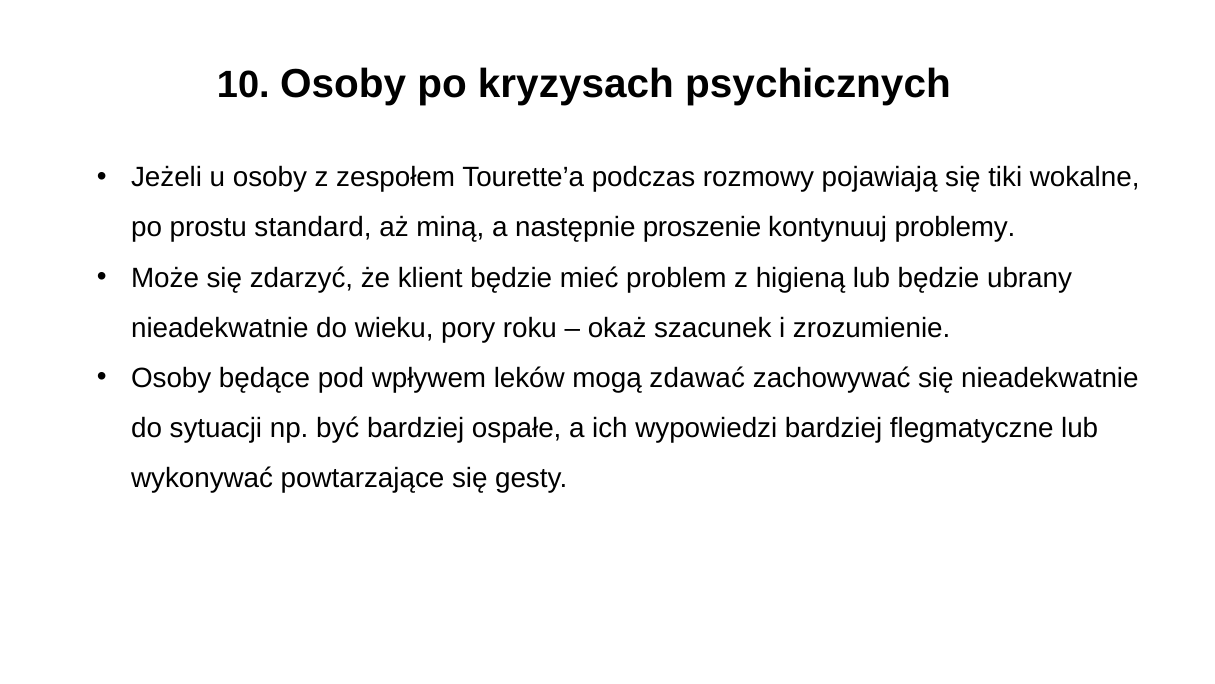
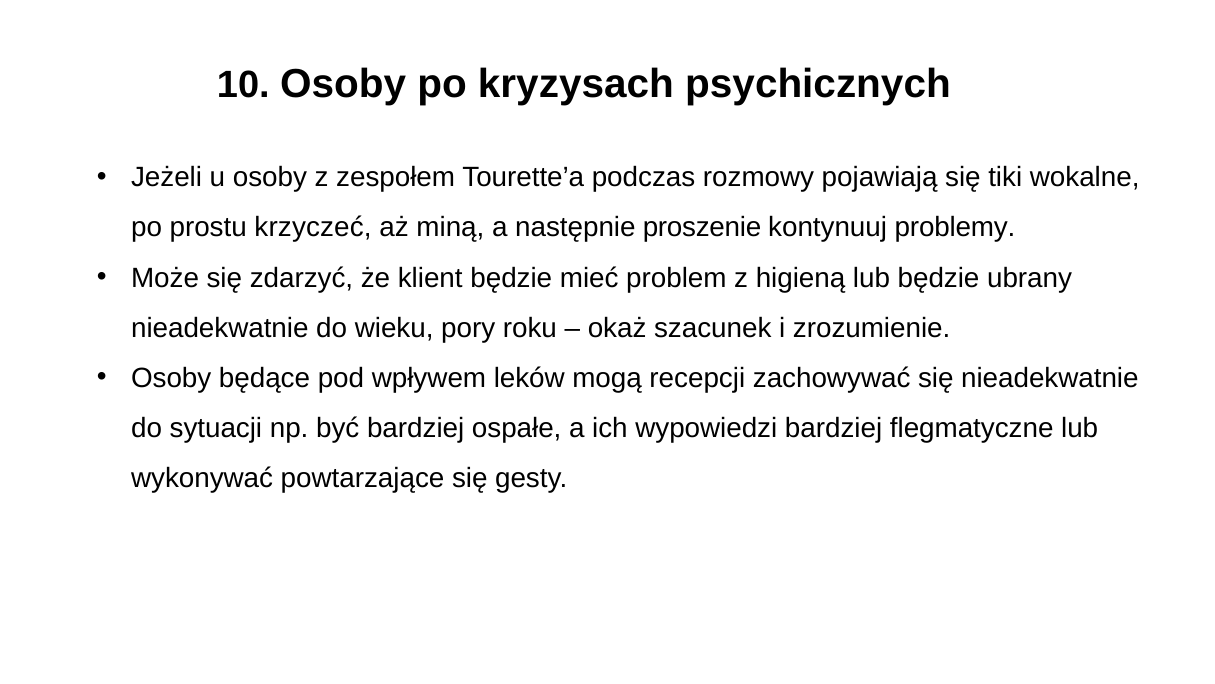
standard: standard -> krzyczeć
zdawać: zdawać -> recepcji
